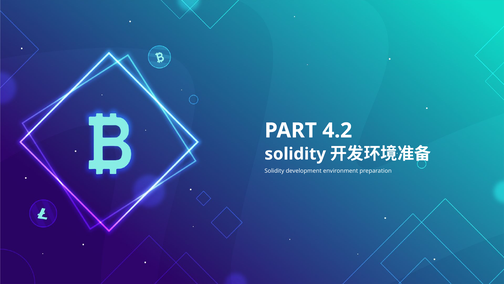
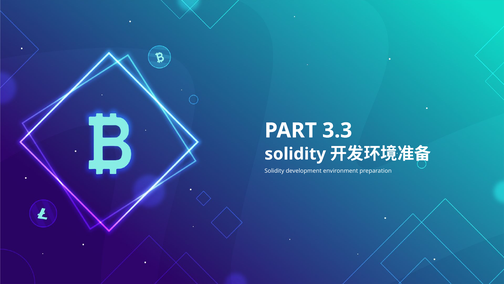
4.2: 4.2 -> 3.3
